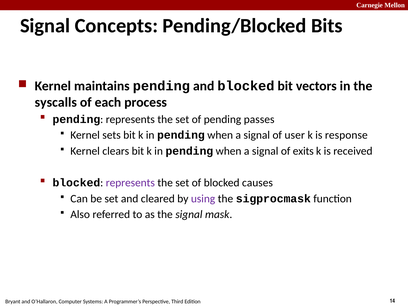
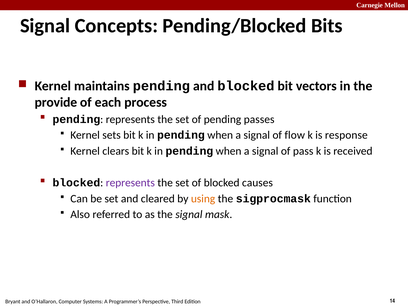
syscalls: syscalls -> provide
user: user -> flow
exits: exits -> pass
using colour: purple -> orange
